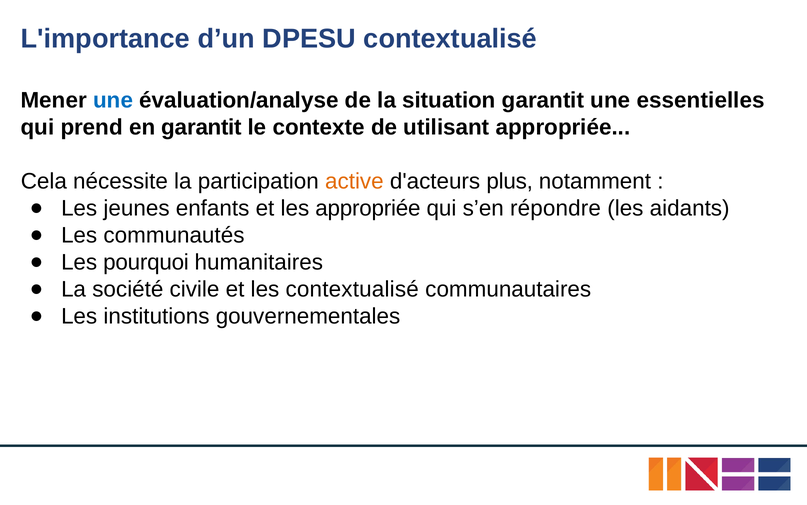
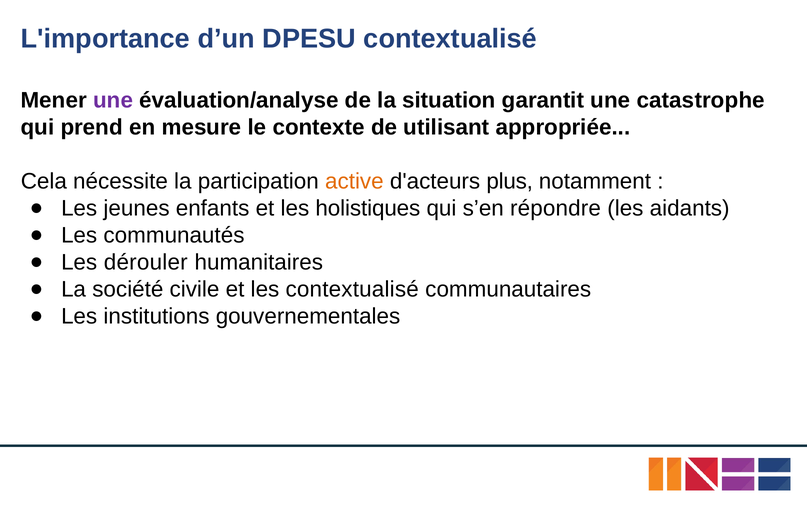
une at (113, 100) colour: blue -> purple
essentielles: essentielles -> catastrophe
en garantit: garantit -> mesure
les appropriée: appropriée -> holistiques
pourquoi: pourquoi -> dérouler
